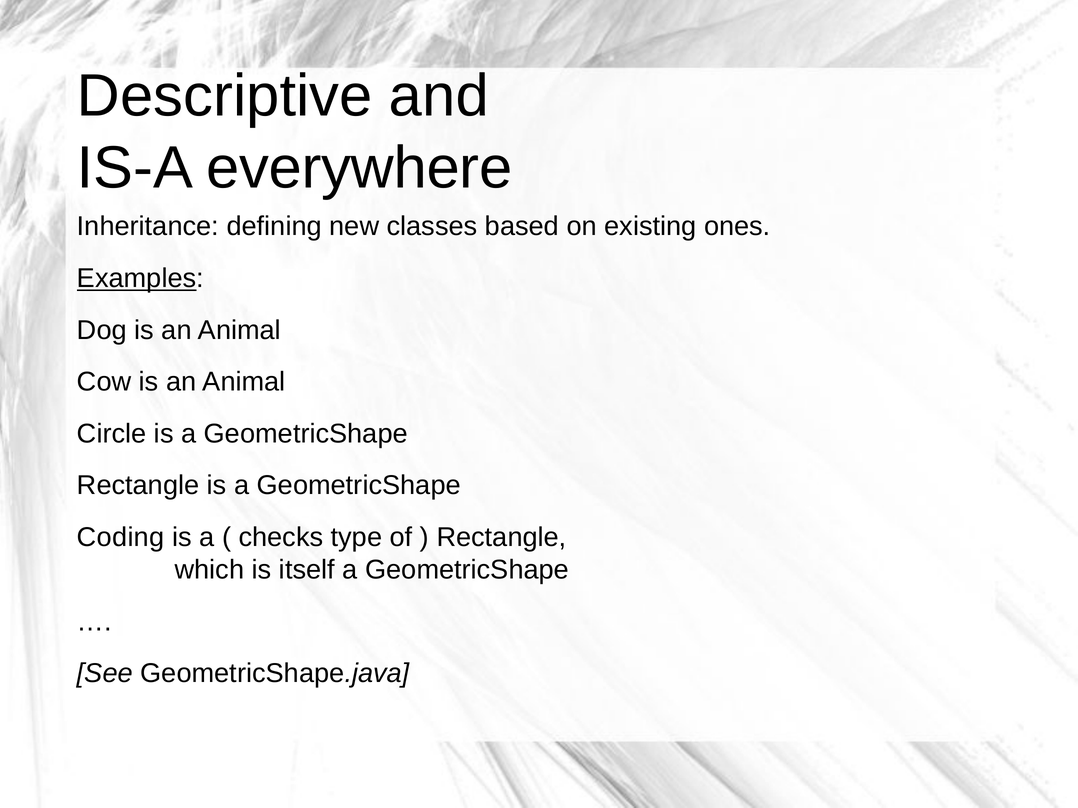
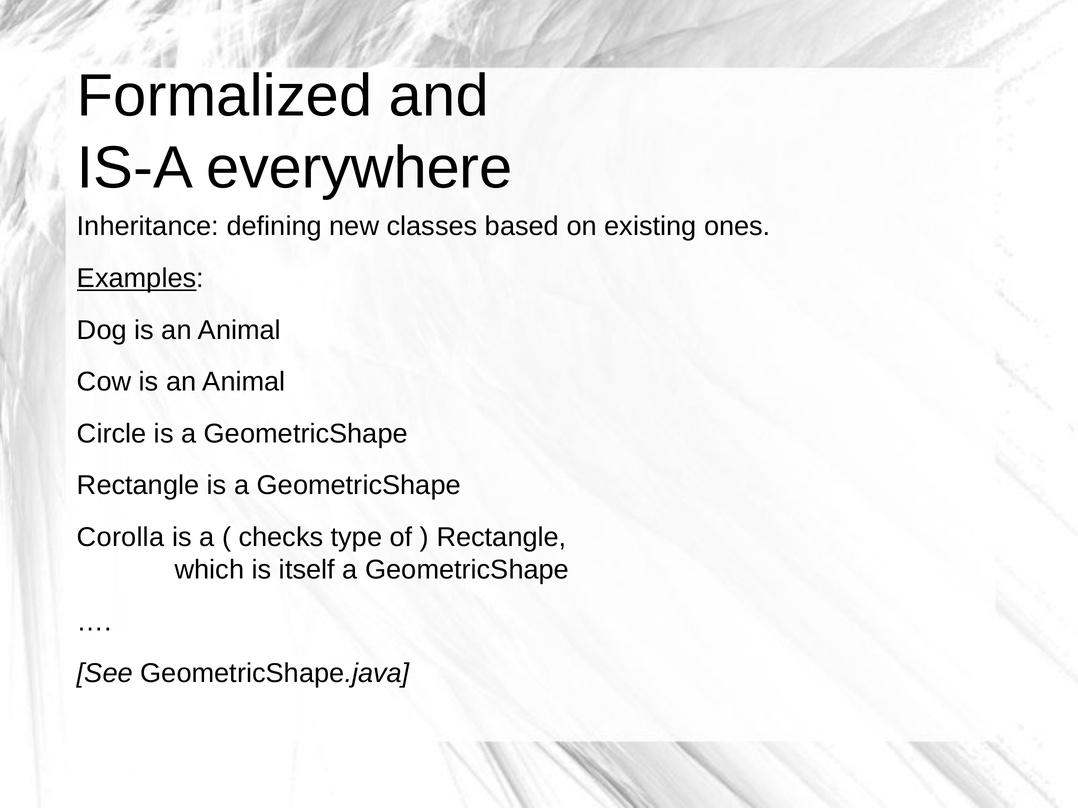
Descriptive: Descriptive -> Formalized
Coding: Coding -> Corolla
